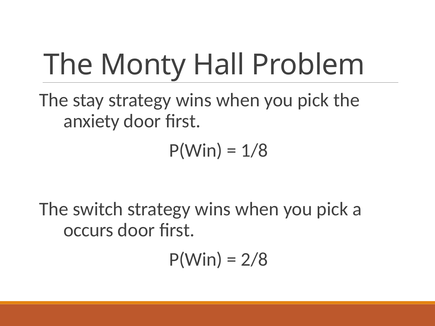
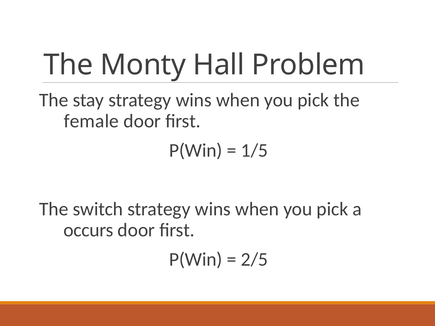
anxiety: anxiety -> female
1/8: 1/8 -> 1/5
2/8: 2/8 -> 2/5
